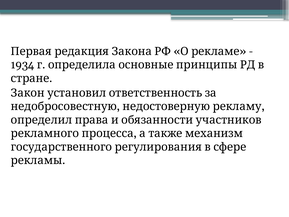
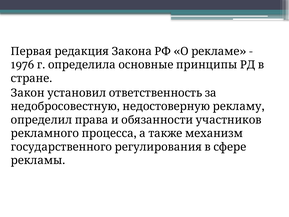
1934: 1934 -> 1976
